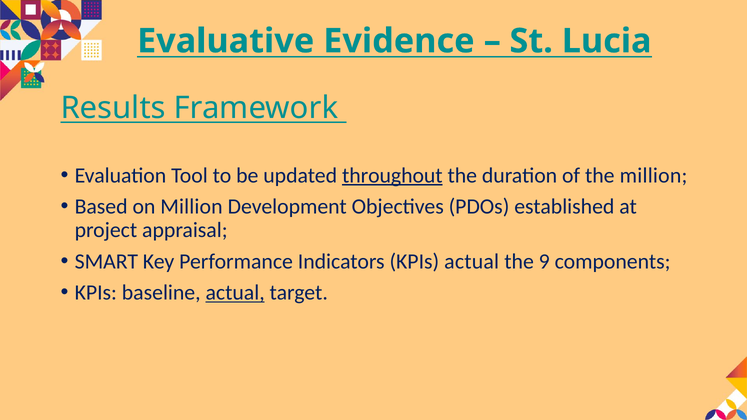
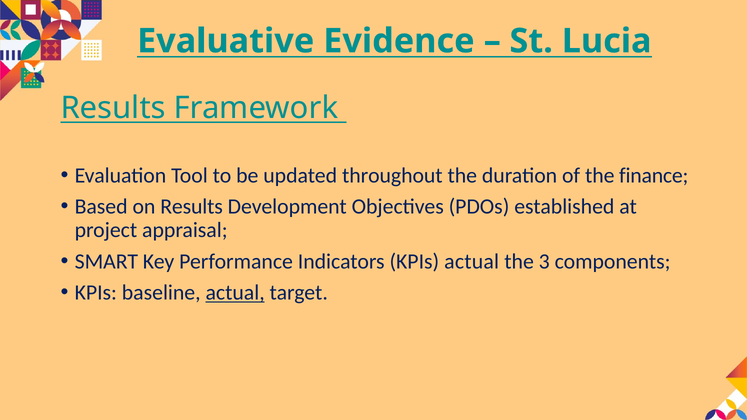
throughout underline: present -> none
the million: million -> finance
on Million: Million -> Results
9: 9 -> 3
